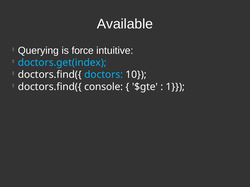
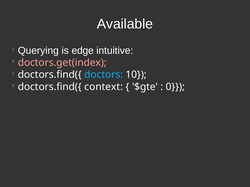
force: force -> edge
doctors.get(index colour: light blue -> pink
console: console -> context
1: 1 -> 0
